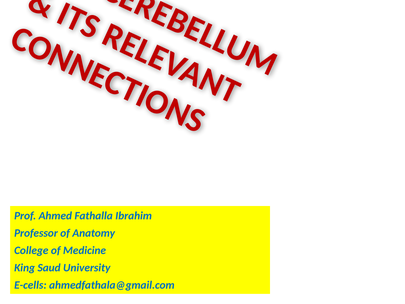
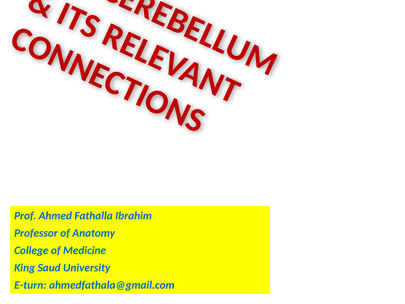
E-cells: E-cells -> E-turn
